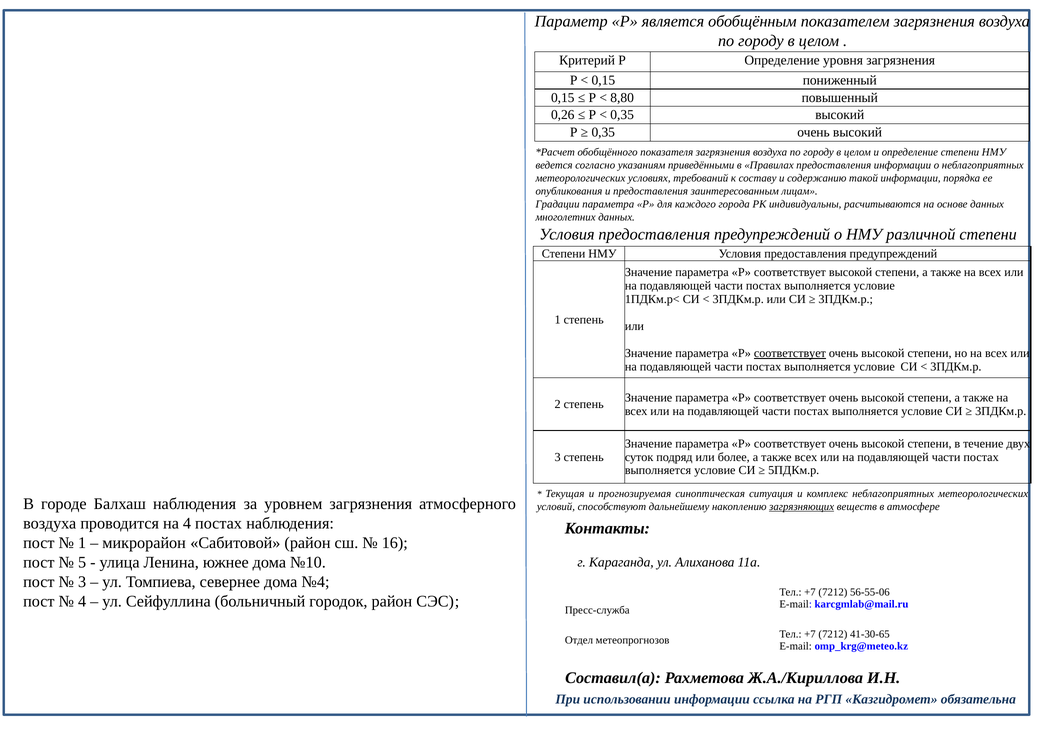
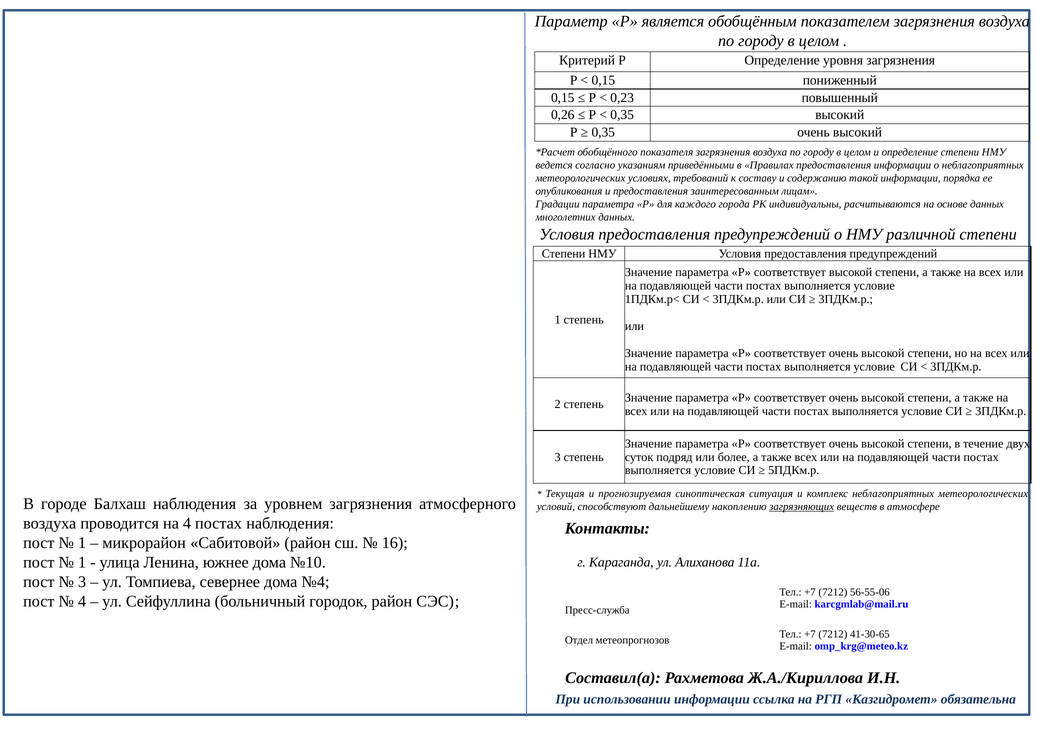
8,80: 8,80 -> 0,23
соответствует at (790, 353) underline: present -> none
5 at (82, 562): 5 -> 1
